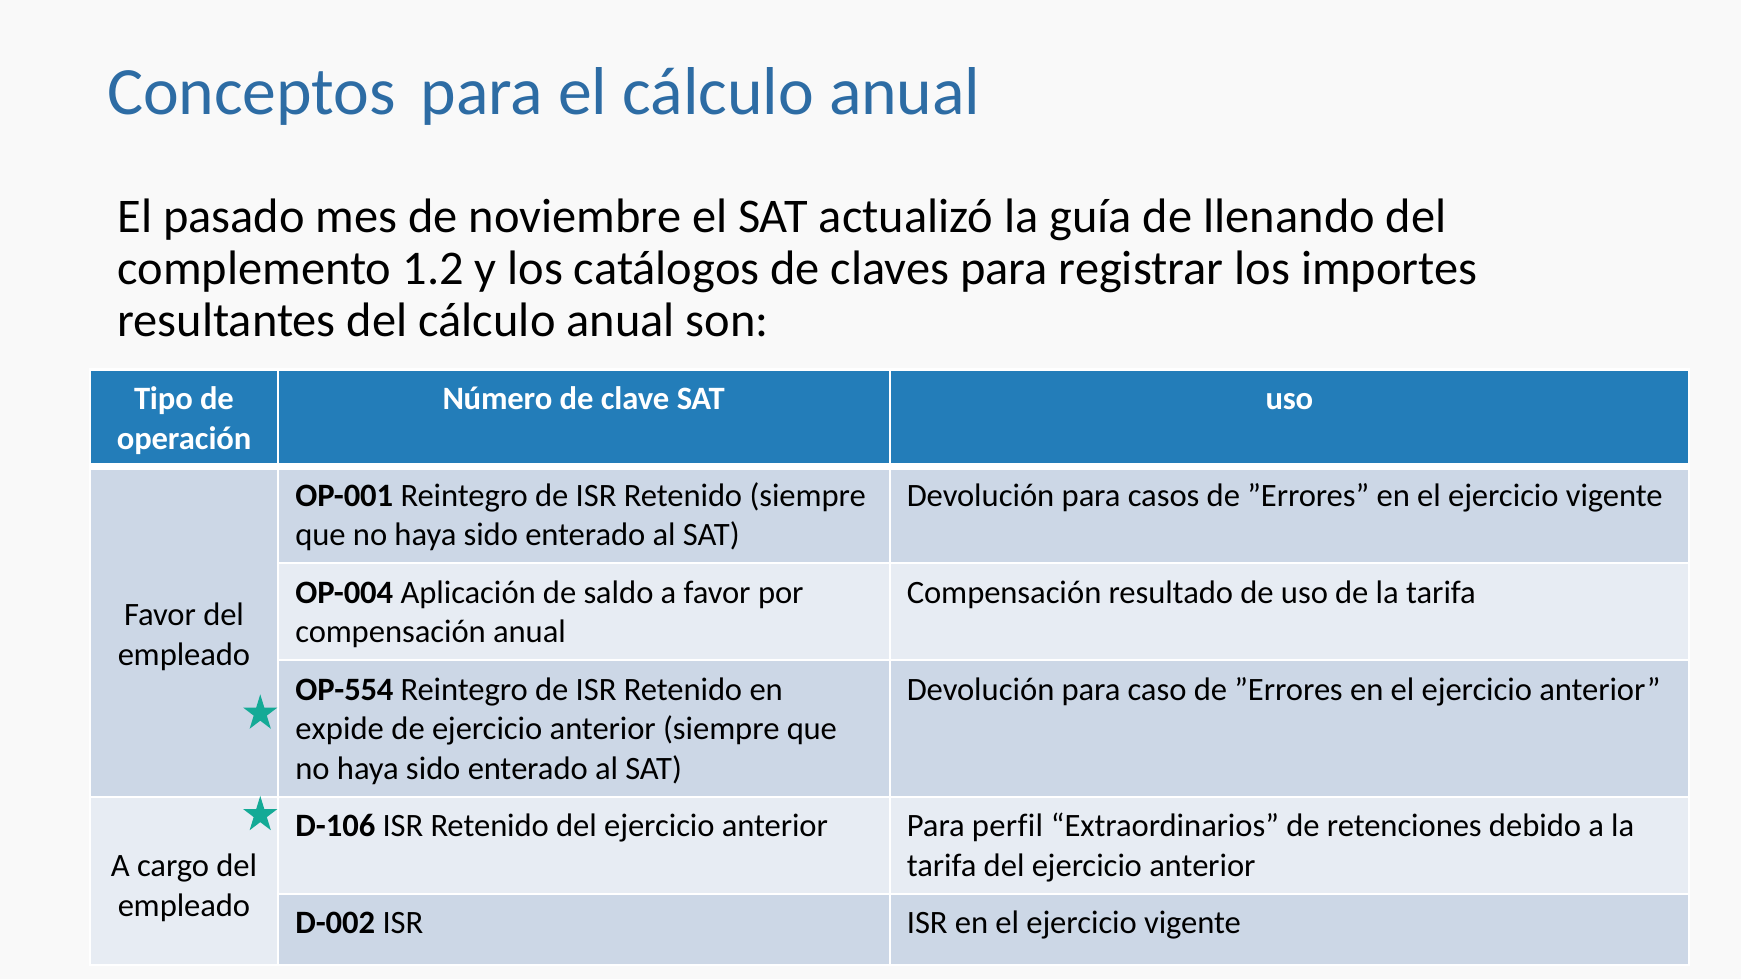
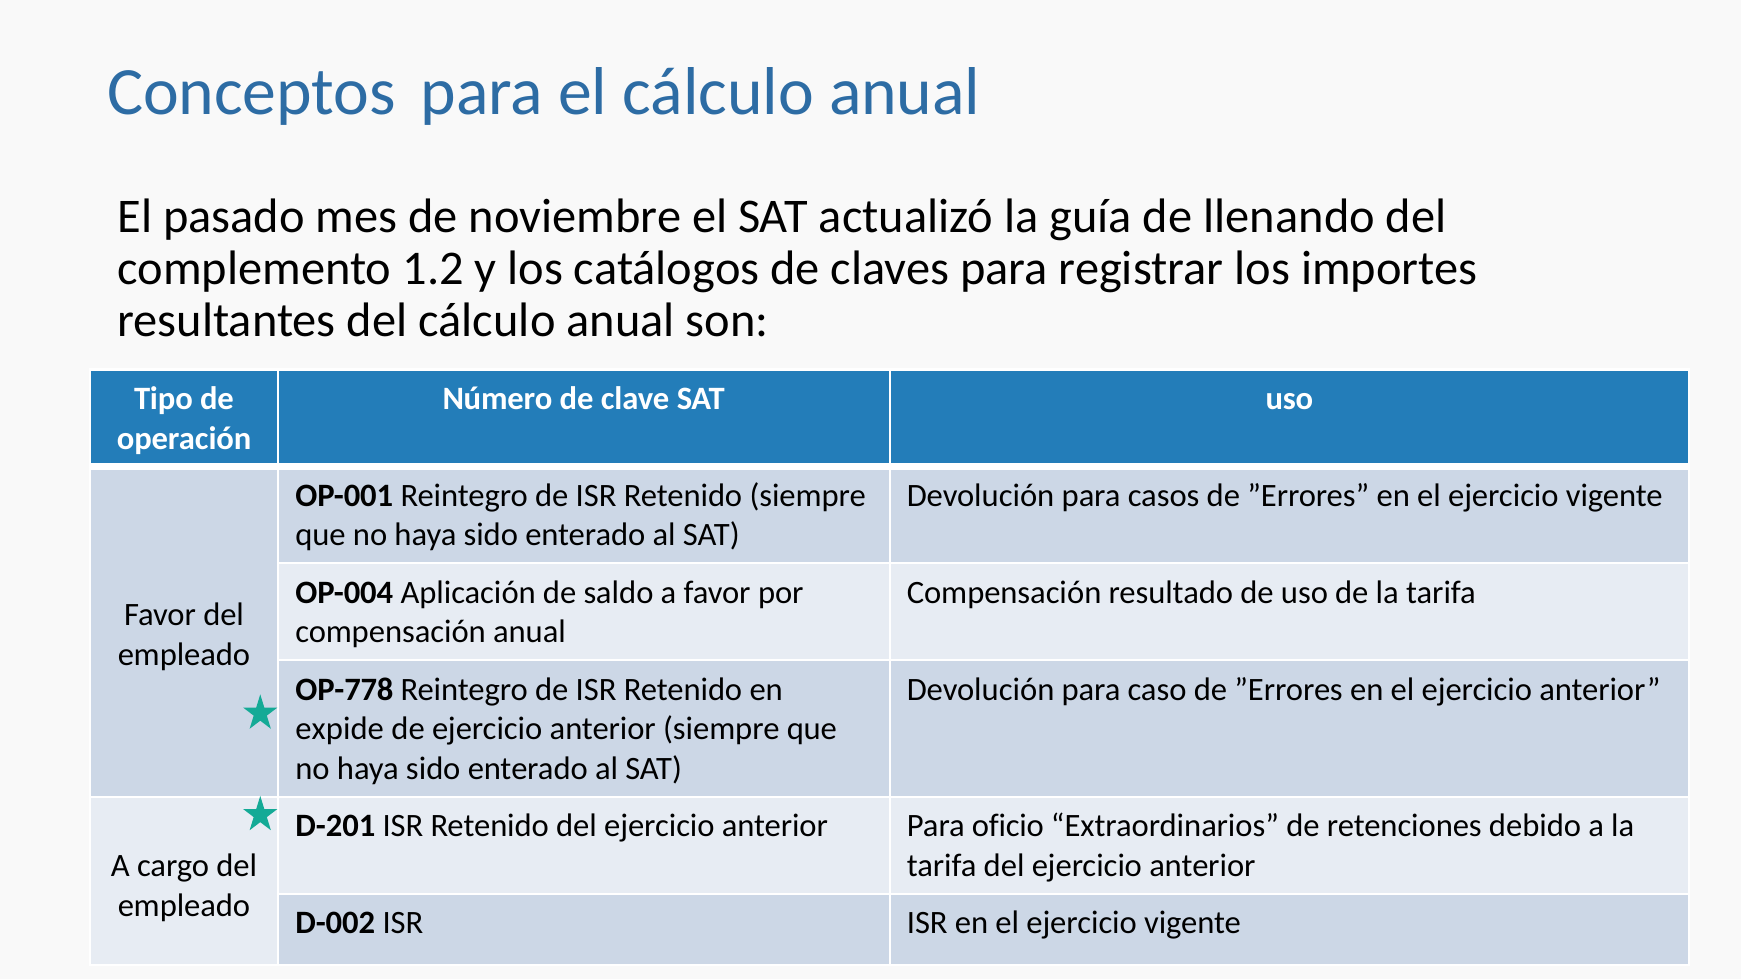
OP-554: OP-554 -> OP-778
D-106: D-106 -> D-201
perfil: perfil -> oficio
